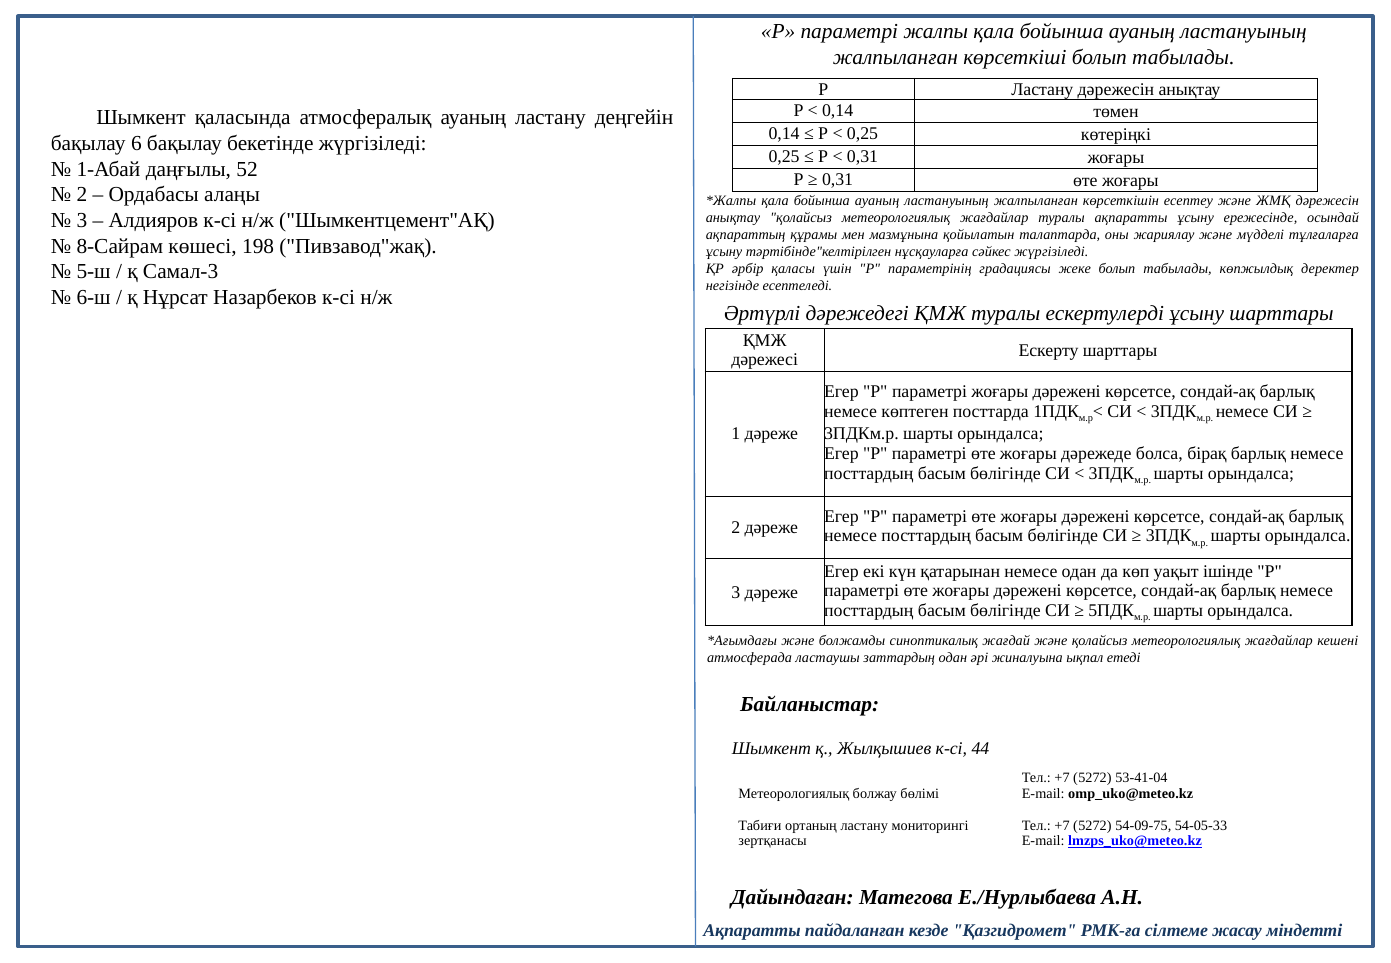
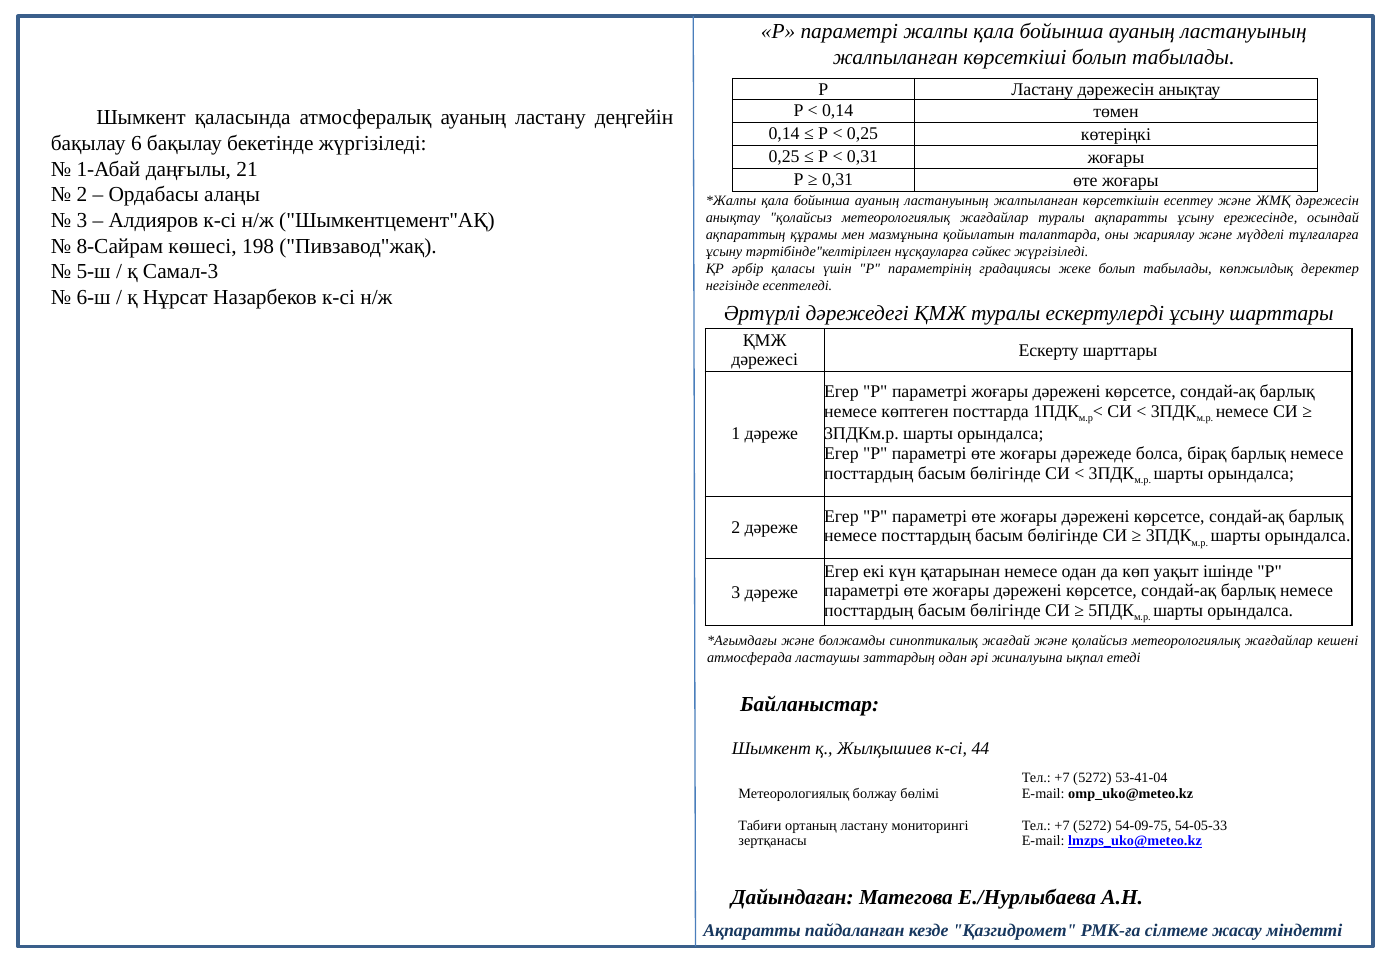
52: 52 -> 21
